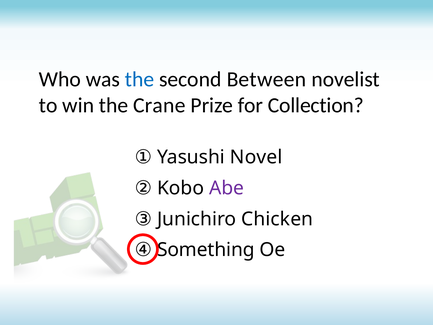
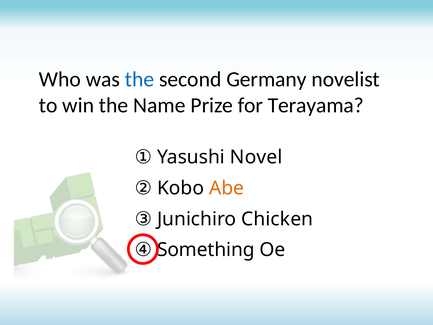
Between: Between -> Germany
Crane: Crane -> Name
Collection: Collection -> Terayama
Abe colour: purple -> orange
